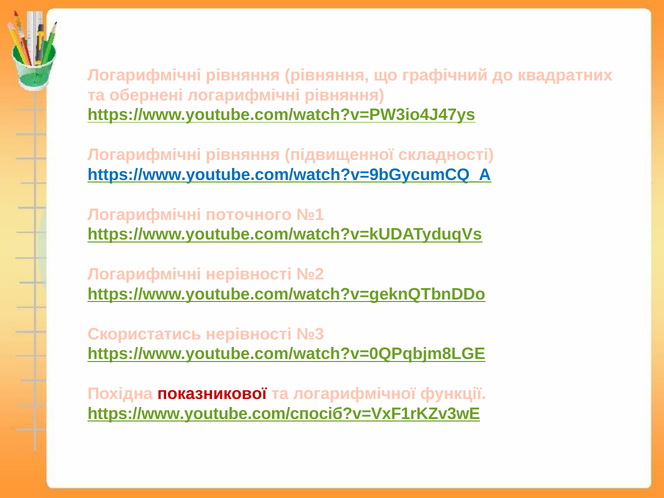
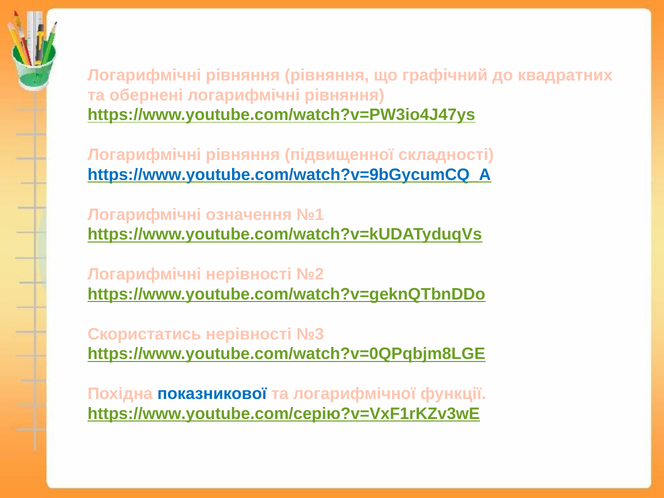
поточного: поточного -> означення
показникової colour: red -> blue
https://www.youtube.com/спосіб?v=VxF1rKZv3wE: https://www.youtube.com/спосіб?v=VxF1rKZv3wE -> https://www.youtube.com/серію?v=VxF1rKZv3wE
